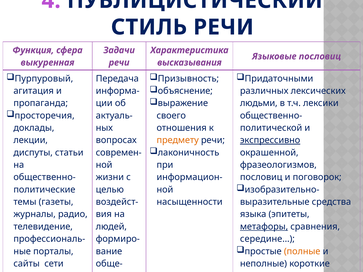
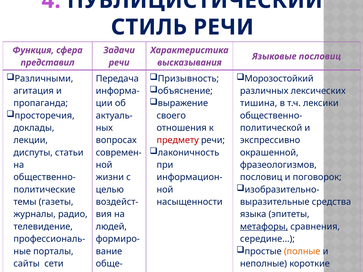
выкуренная: выкуренная -> представил
Пурпуровый: Пурпуровый -> Различными
Придаточными: Придаточными -> Морозостойкий
людьми: людьми -> тишина
предмету colour: orange -> red
экспрессивно underline: present -> none
